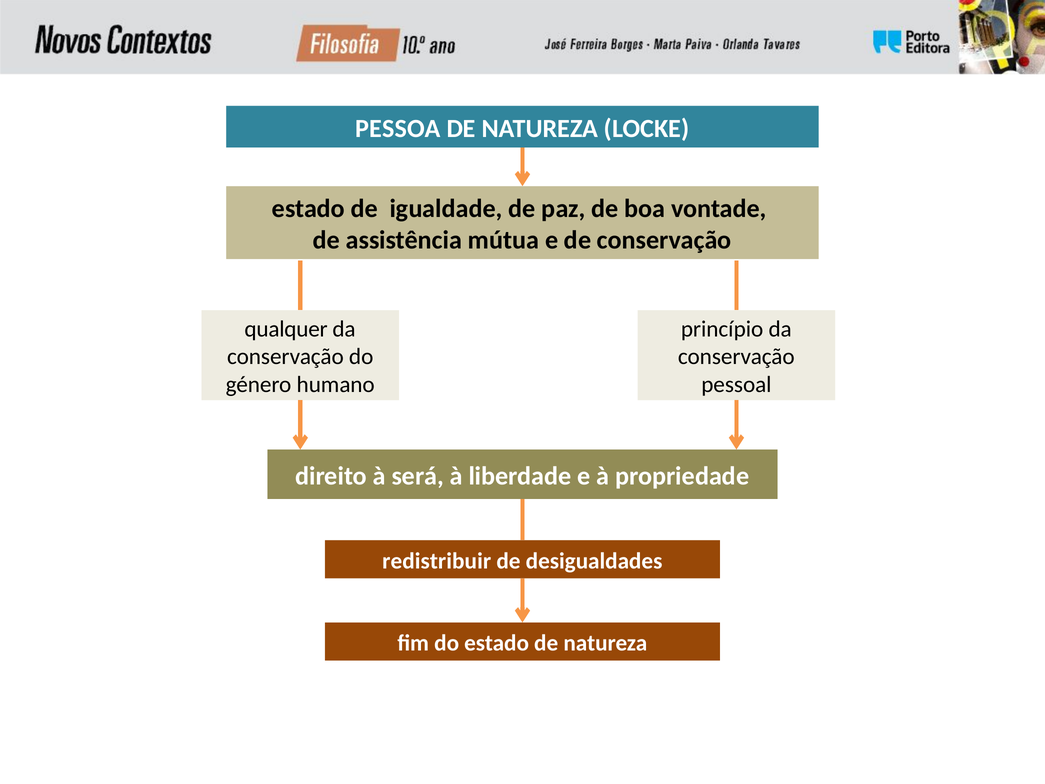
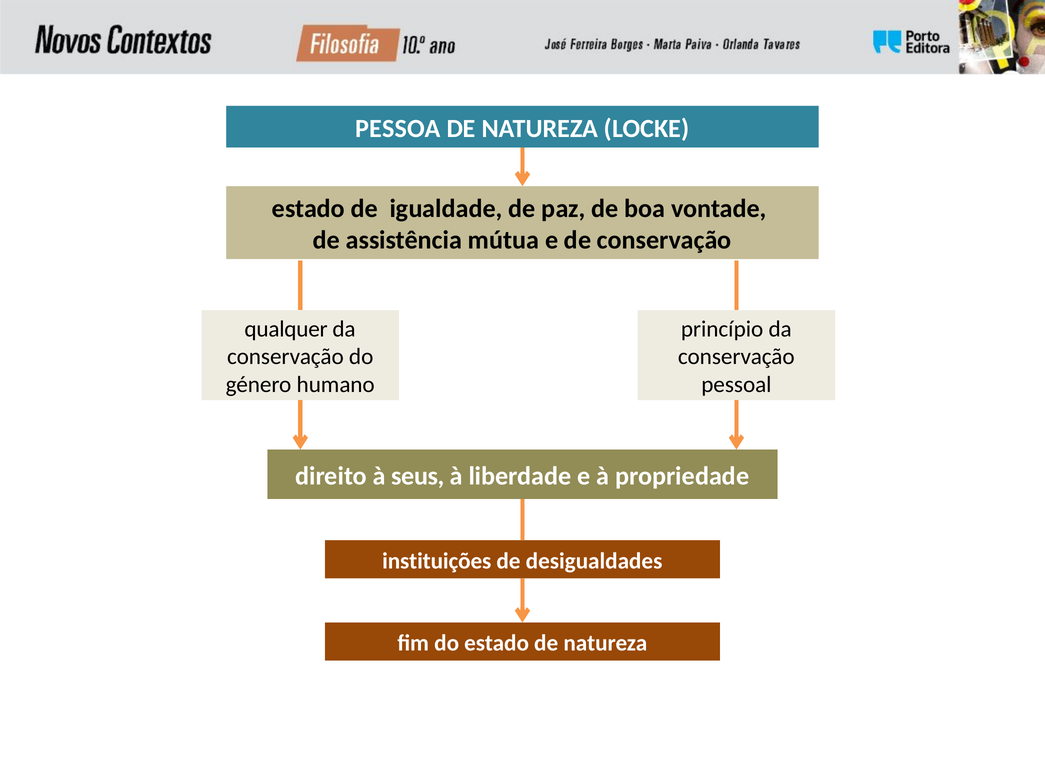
será: será -> seus
redistribuir: redistribuir -> instituições
